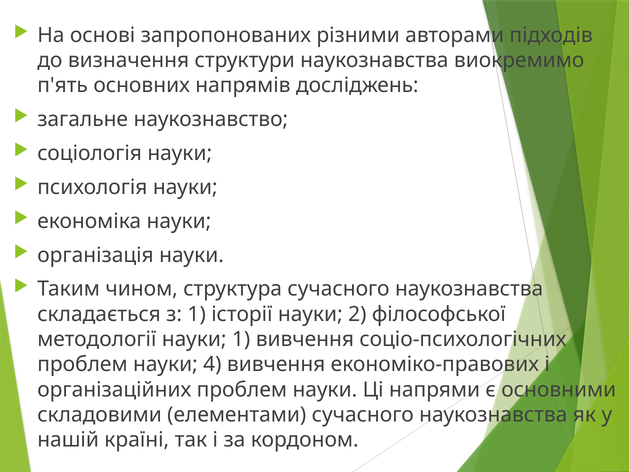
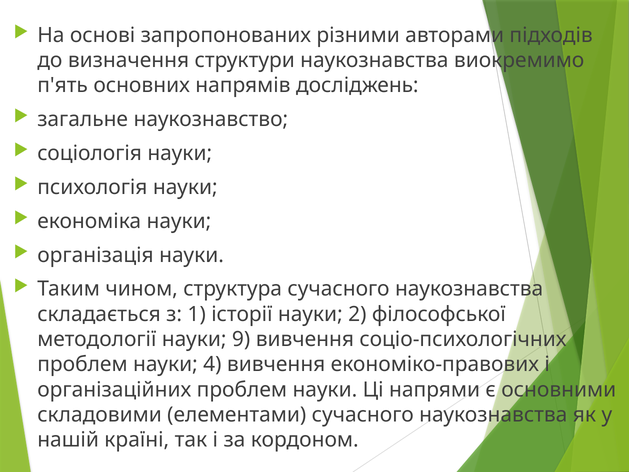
науки 1: 1 -> 9
